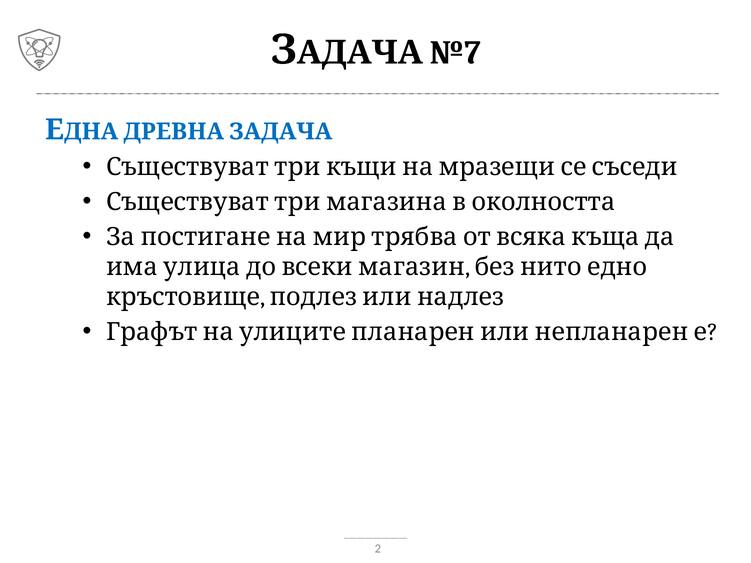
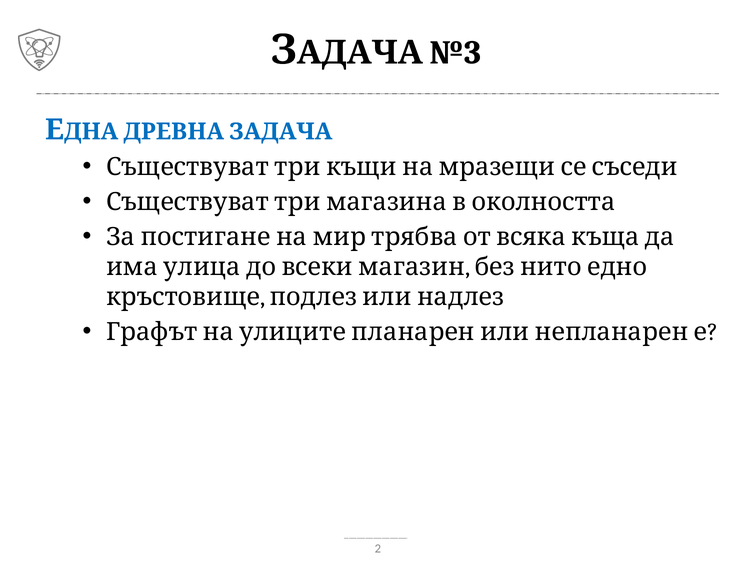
№7: №7 -> №3
